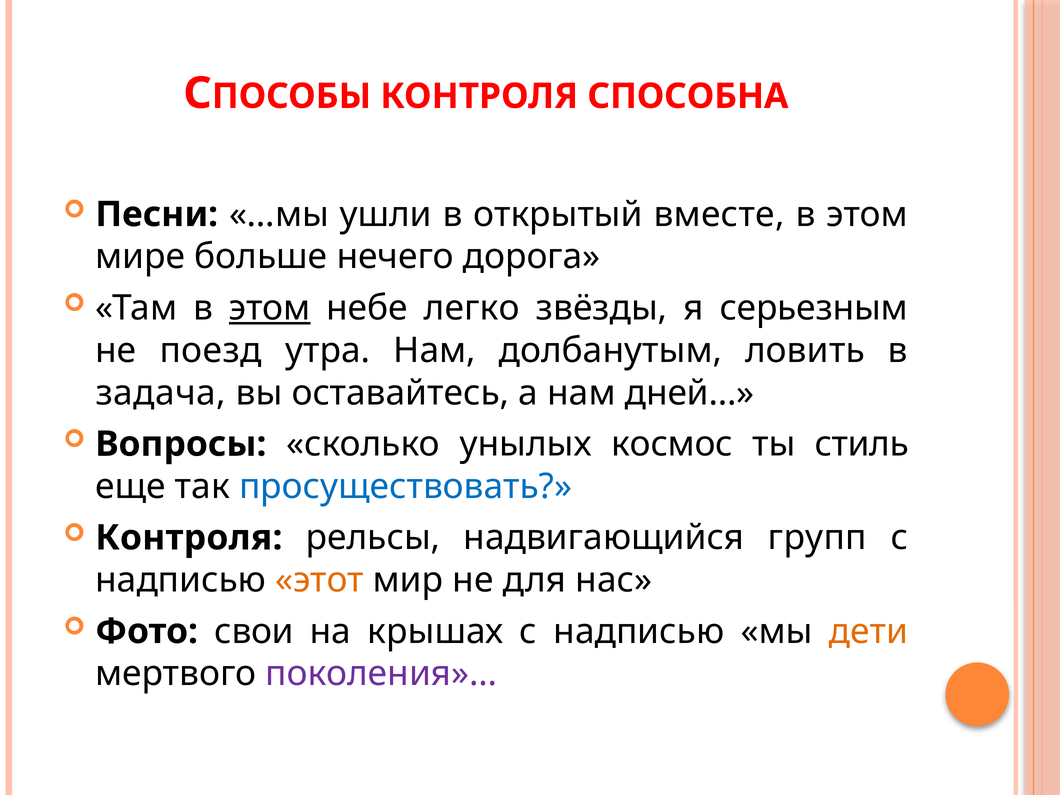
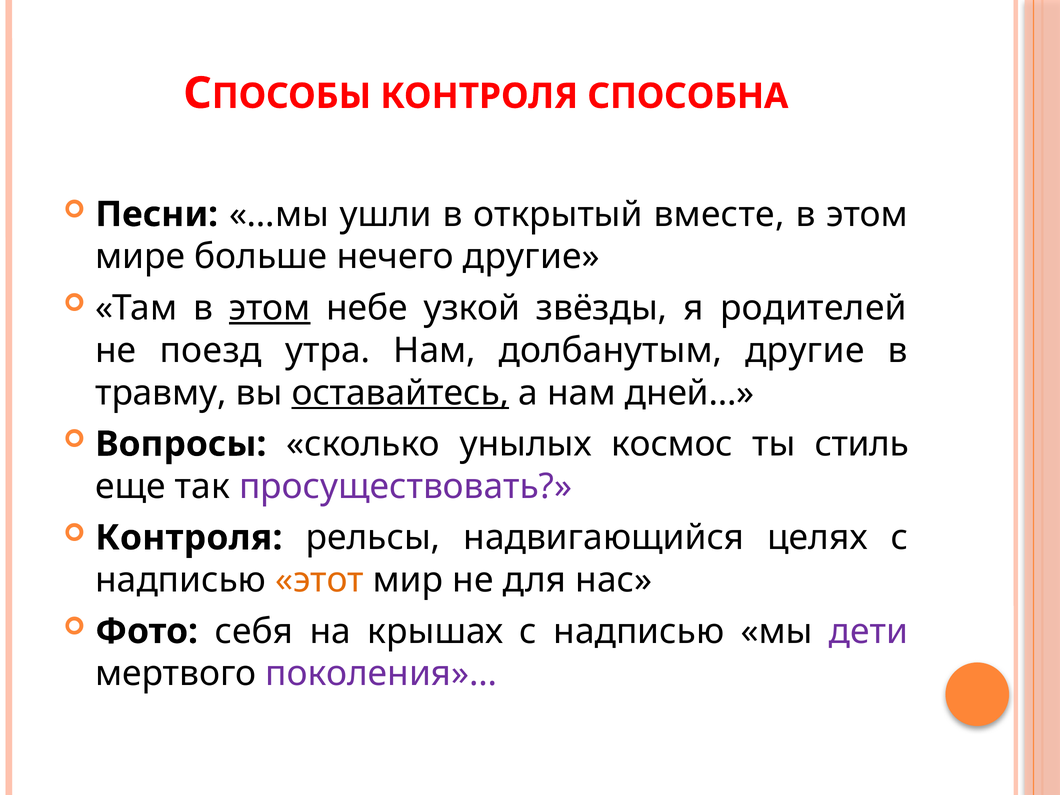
нечего дорога: дорога -> другие
легко: легко -> узкой
серьезным: серьезным -> родителей
долбанутым ловить: ловить -> другие
задача: задача -> травму
оставайтесь underline: none -> present
просуществовать colour: blue -> purple
групп: групп -> целях
свои: свои -> себя
дети colour: orange -> purple
